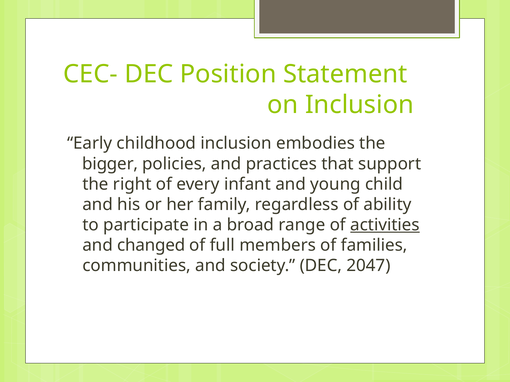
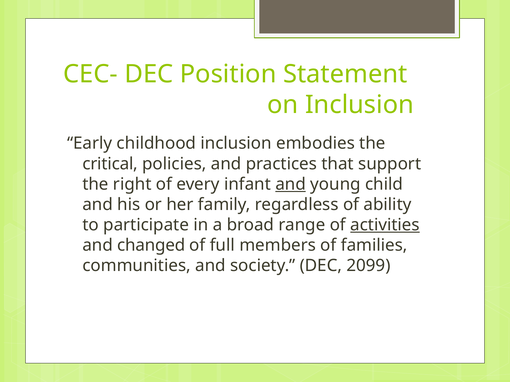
bigger: bigger -> critical
and at (291, 184) underline: none -> present
2047: 2047 -> 2099
